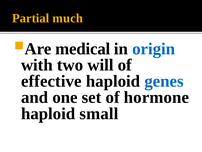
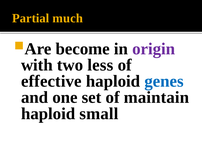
medical: medical -> become
origin colour: blue -> purple
will: will -> less
hormone: hormone -> maintain
